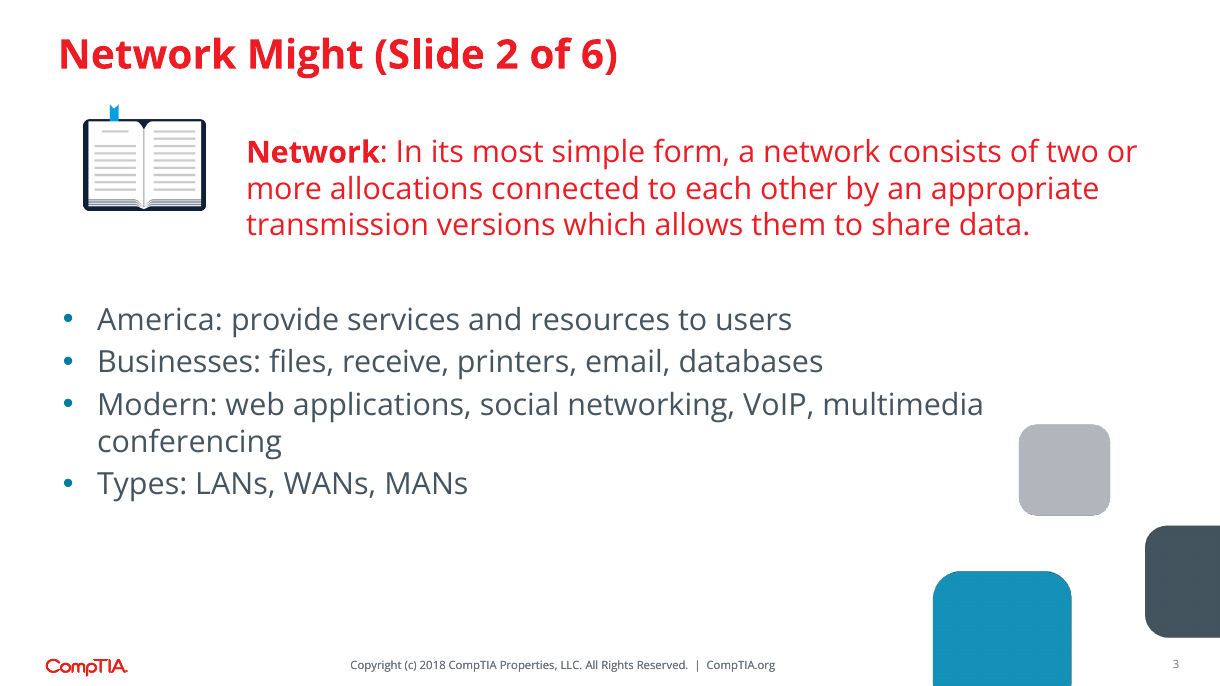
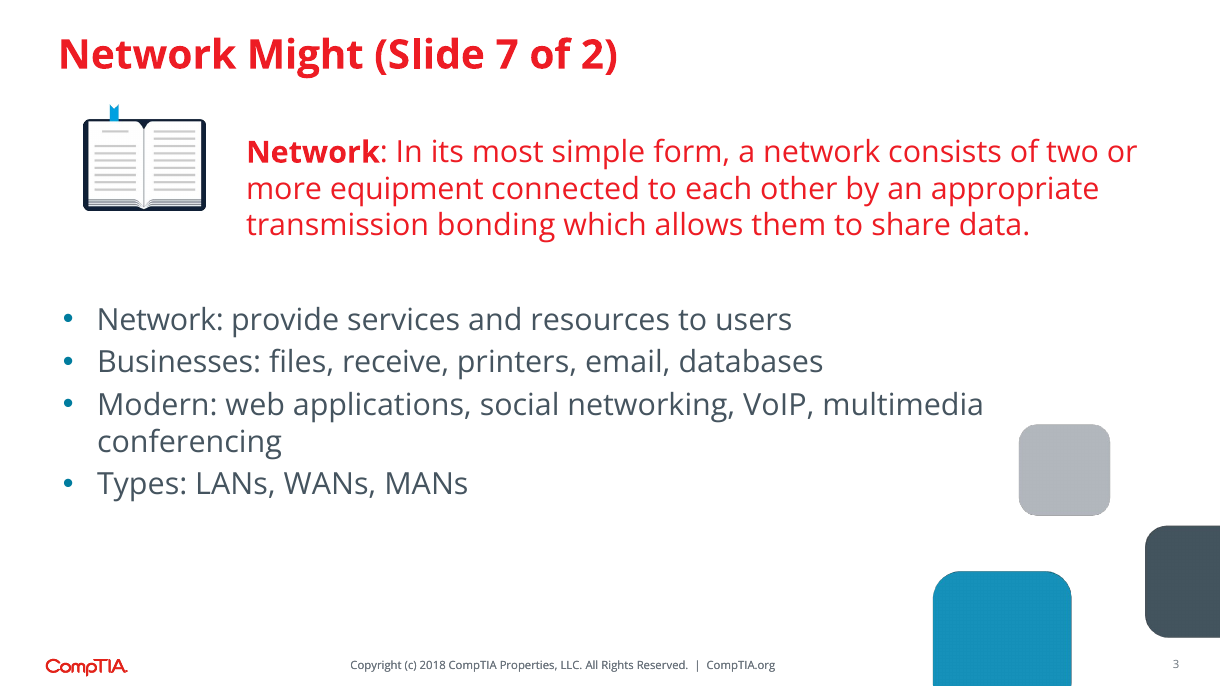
2: 2 -> 7
6: 6 -> 2
allocations: allocations -> equipment
versions: versions -> bonding
America at (160, 320): America -> Network
